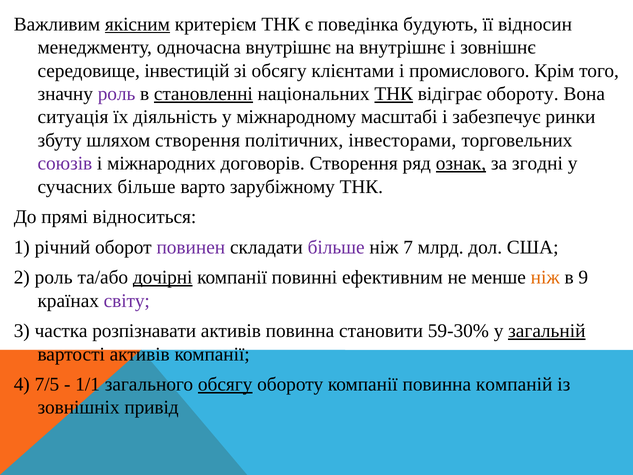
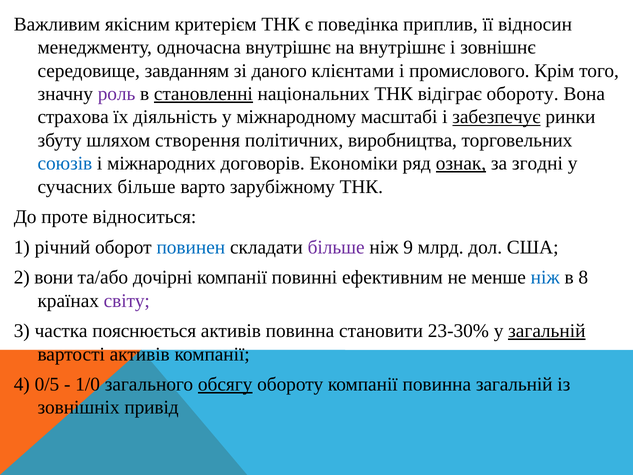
якісним underline: present -> none
будують: будують -> приплив
інвестицій: інвестицій -> завданням
зі обсягу: обсягу -> даного
ТНК at (394, 94) underline: present -> none
ситуація: ситуація -> страхова
забезпечує underline: none -> present
інвесторами: інвесторами -> виробництва
союзів colour: purple -> blue
договорів Створення: Створення -> Економіки
прямі: прямі -> проте
повинен colour: purple -> blue
7: 7 -> 9
2 роль: роль -> вони
дочірні underline: present -> none
ніж at (545, 277) colour: orange -> blue
9: 9 -> 8
розпізнавати: розпізнавати -> пояснюється
59-30%: 59-30% -> 23-30%
7/5: 7/5 -> 0/5
1/1: 1/1 -> 1/0
повинна компаній: компаній -> загальній
